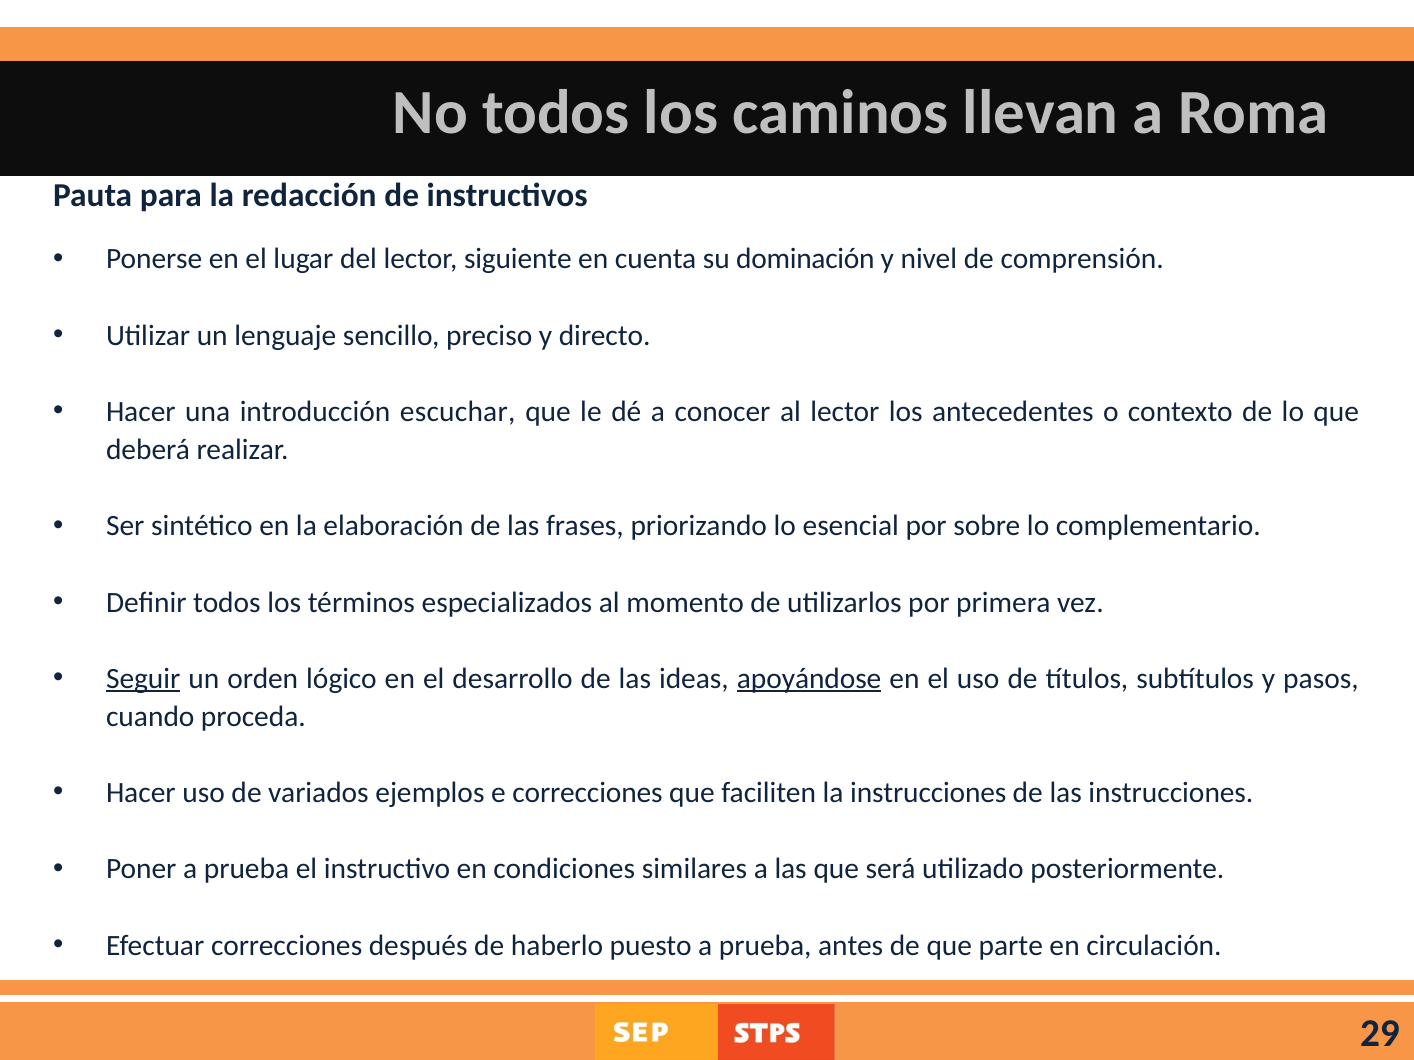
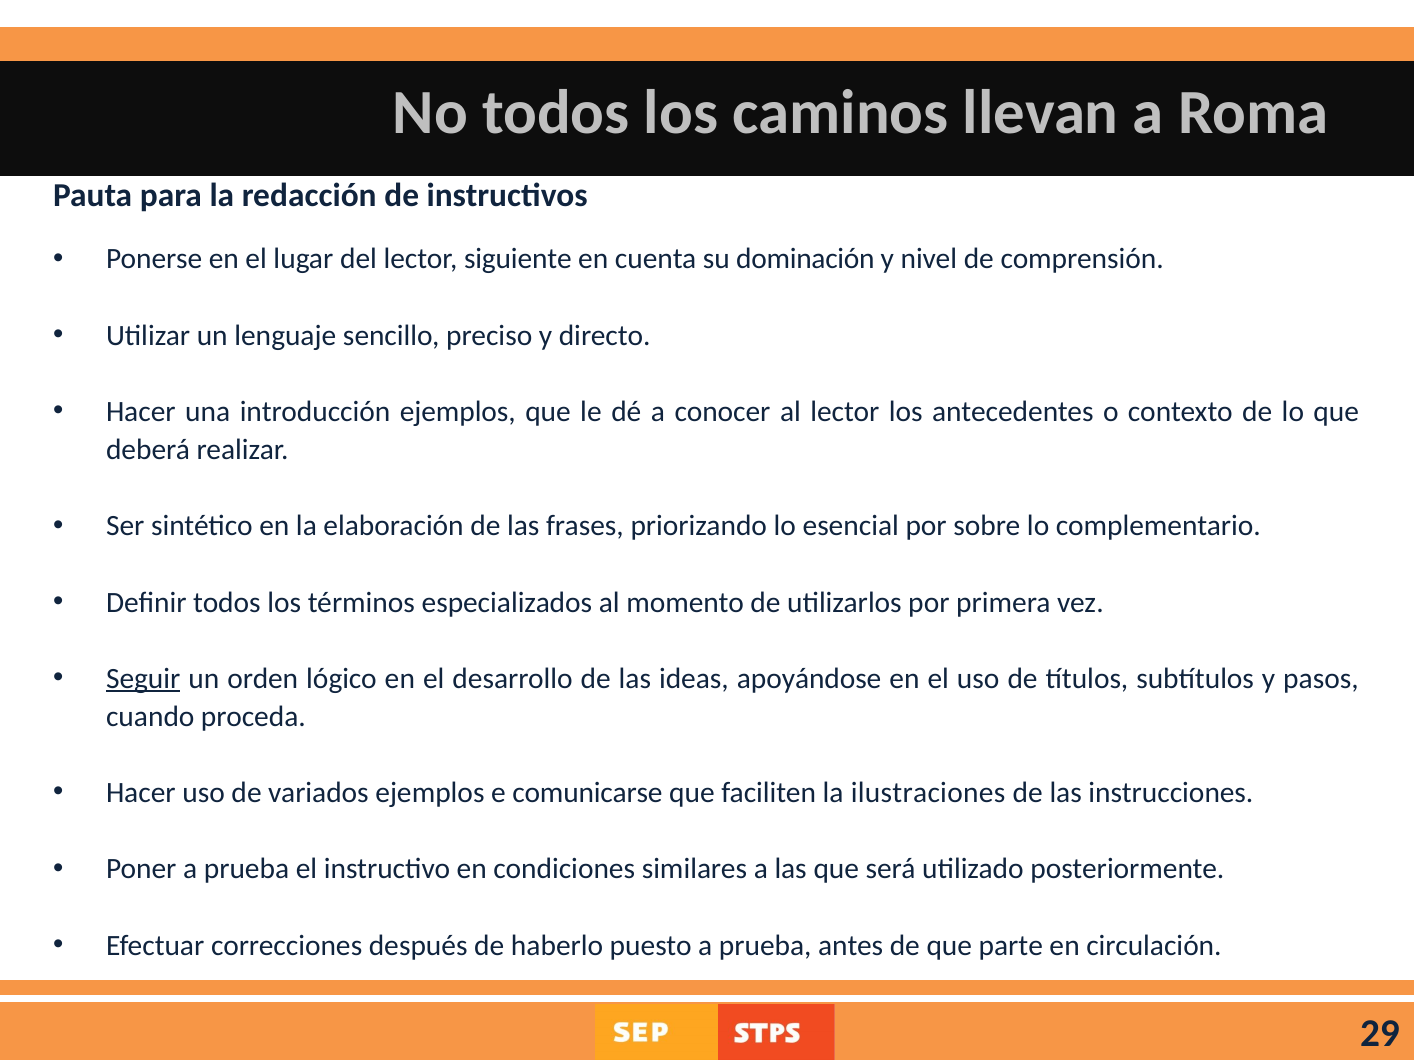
introducción escuchar: escuchar -> ejemplos
apoyándose underline: present -> none
e correcciones: correcciones -> comunicarse
la instrucciones: instrucciones -> ilustraciones
